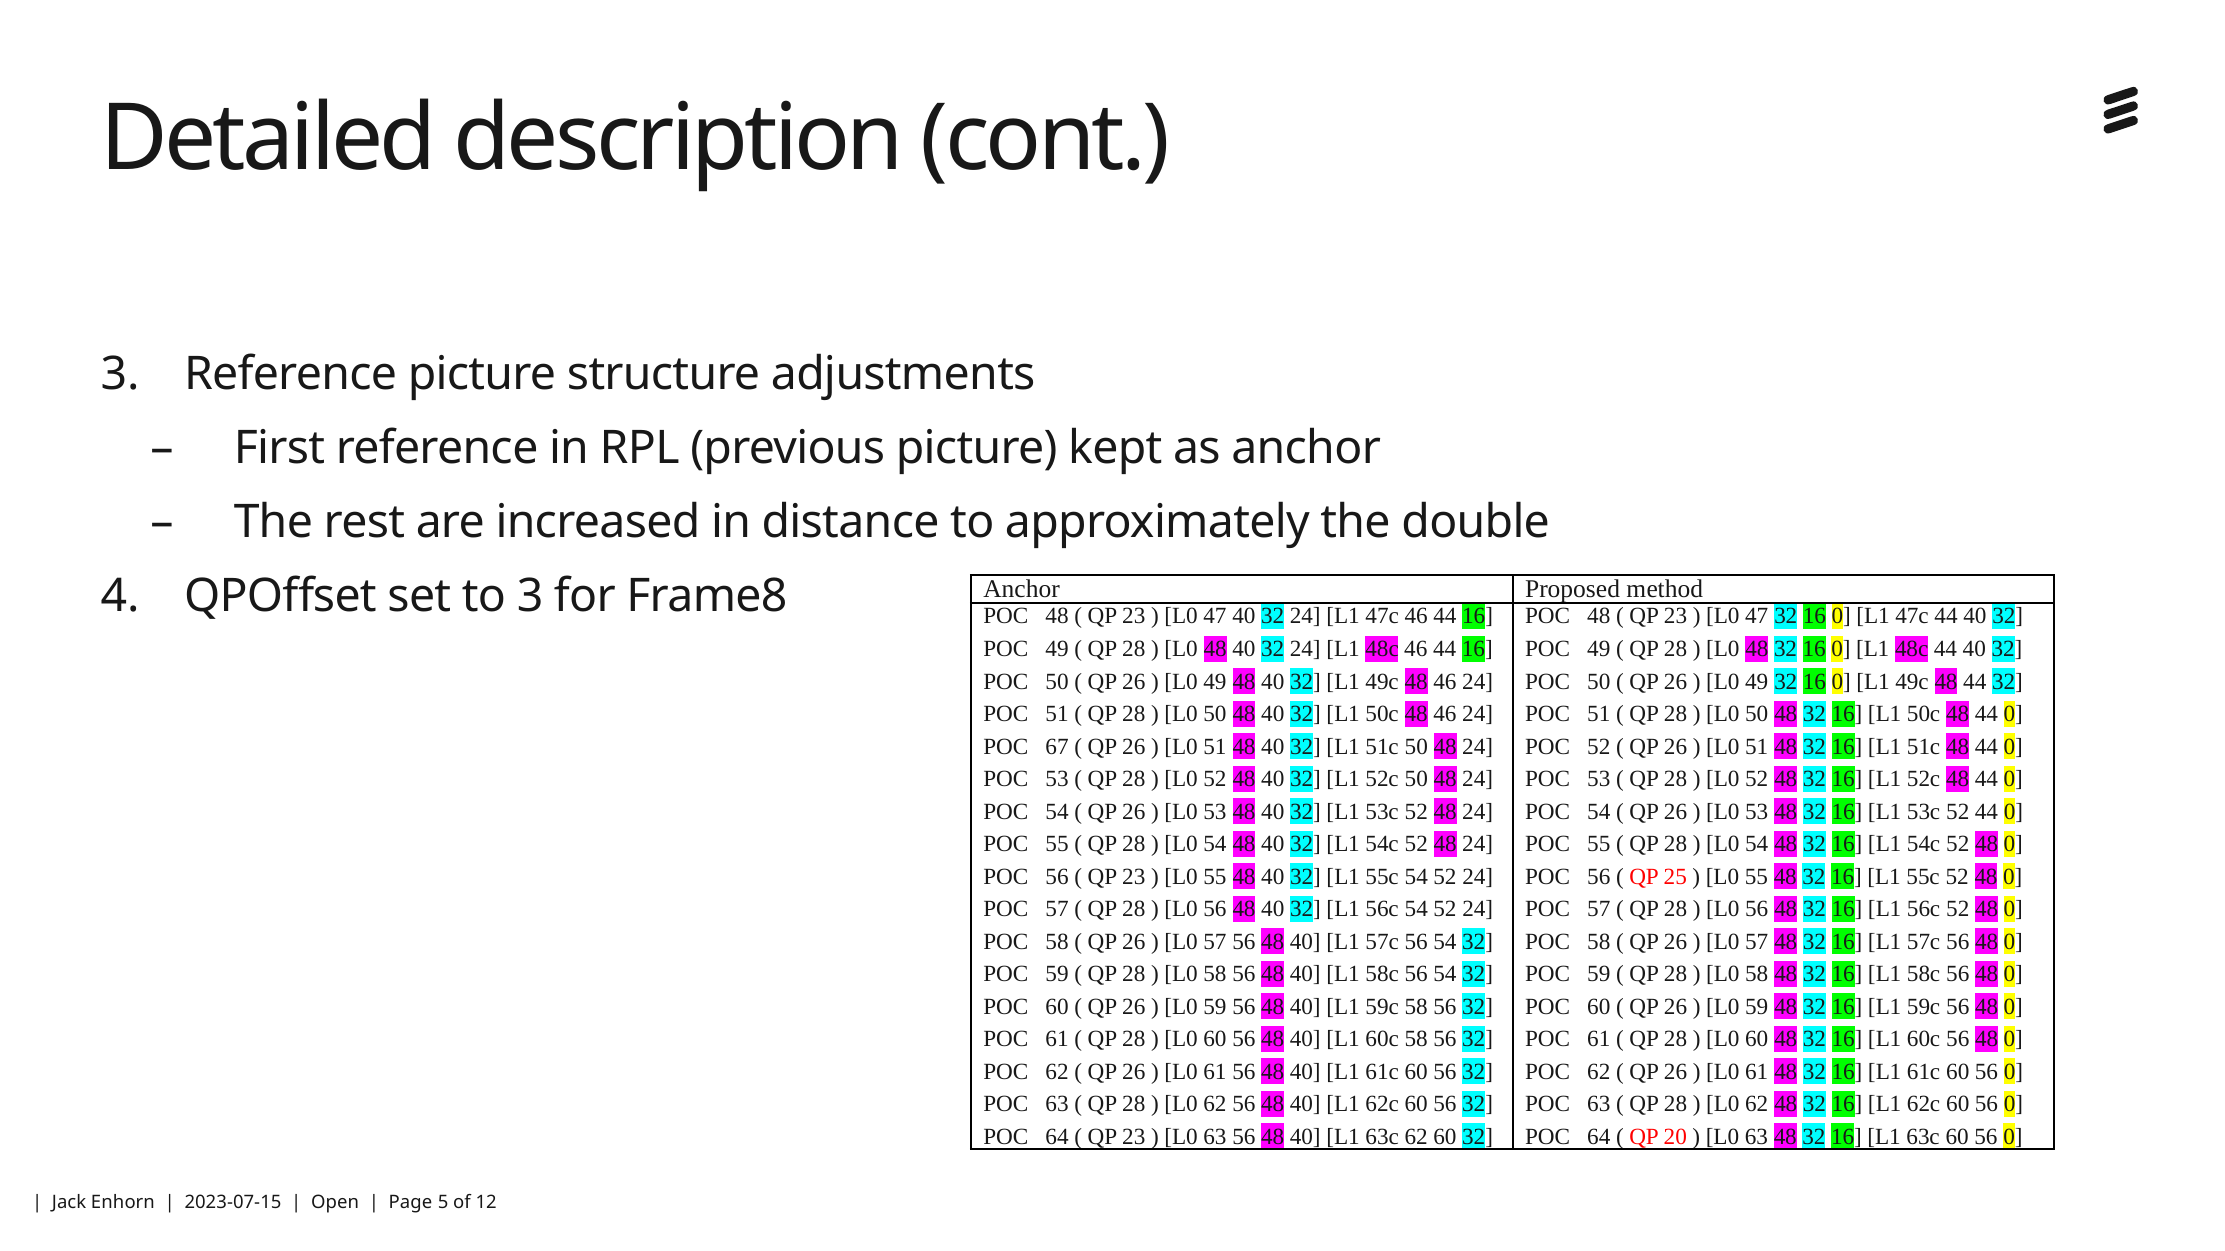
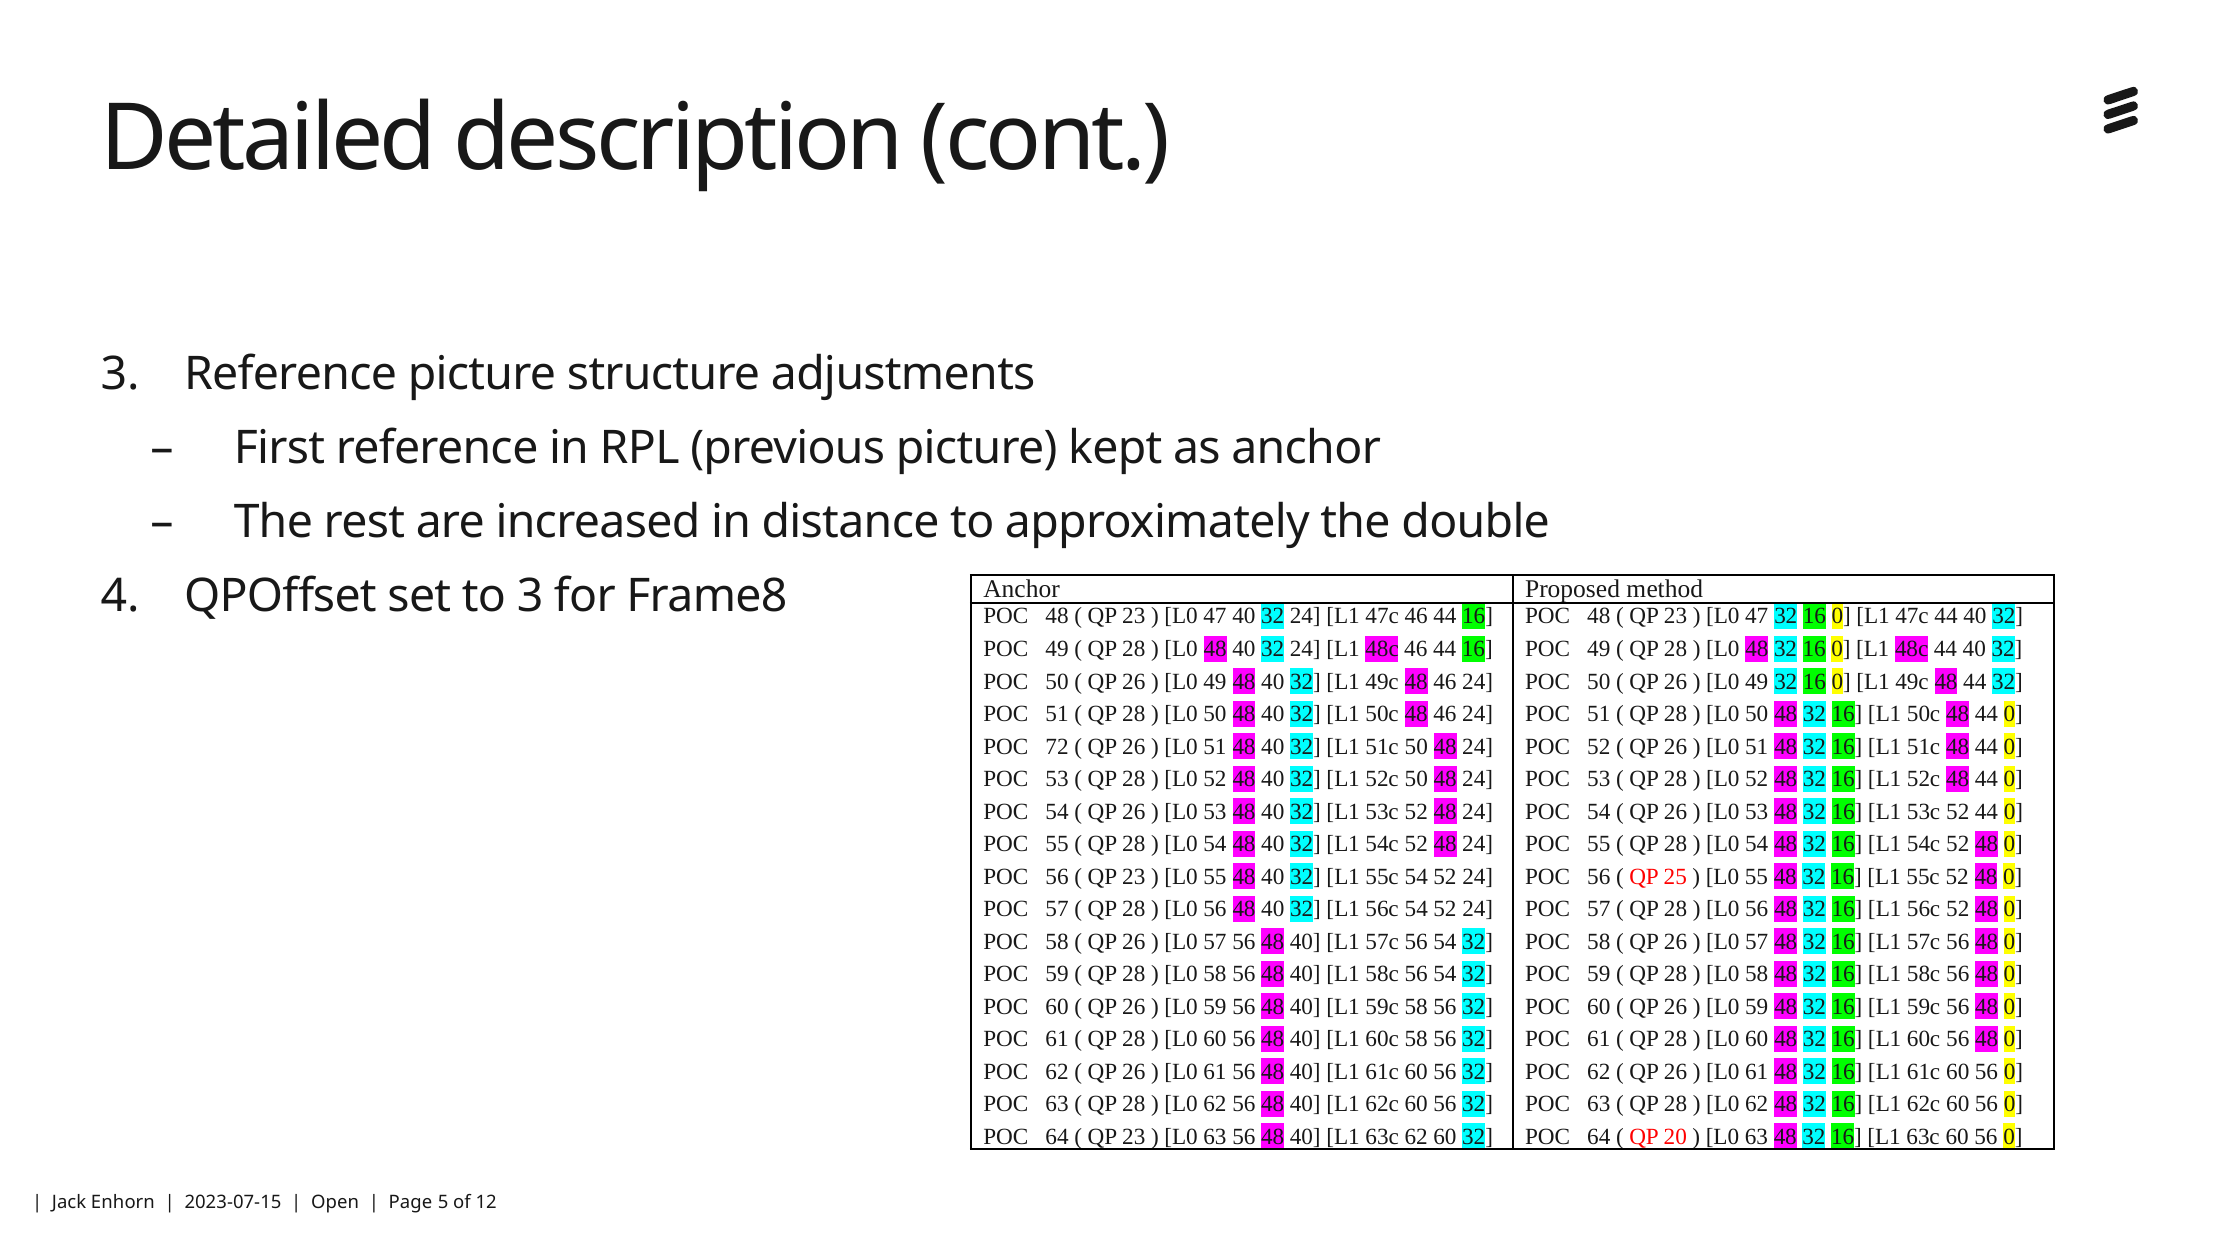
67: 67 -> 72
